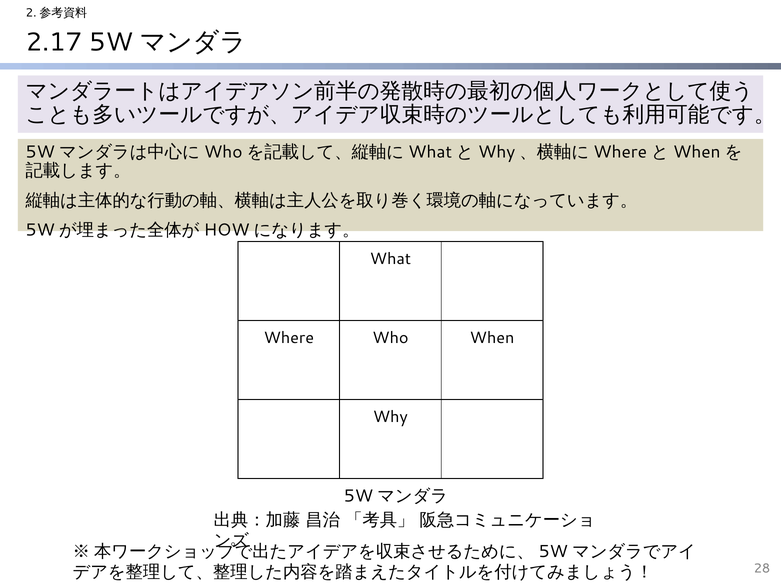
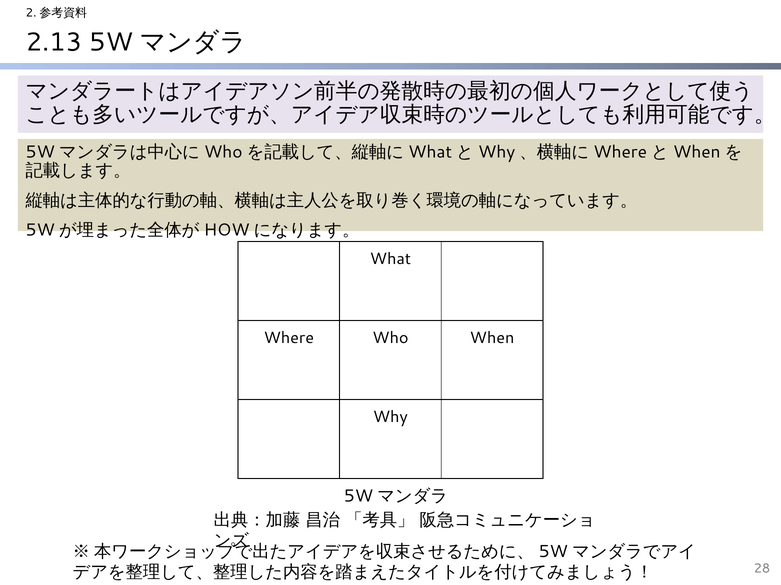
2.17: 2.17 -> 2.13
